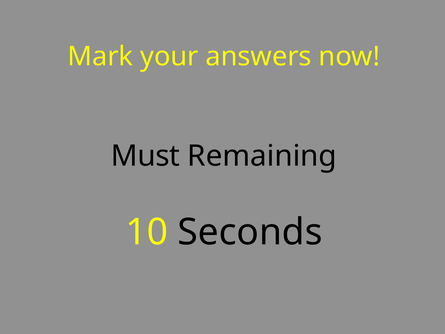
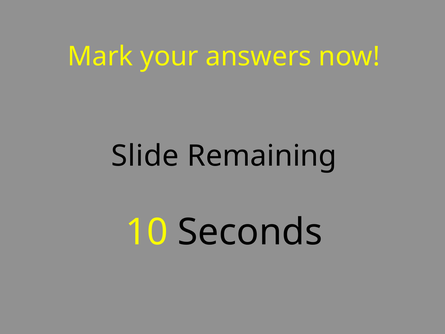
Must: Must -> Slide
